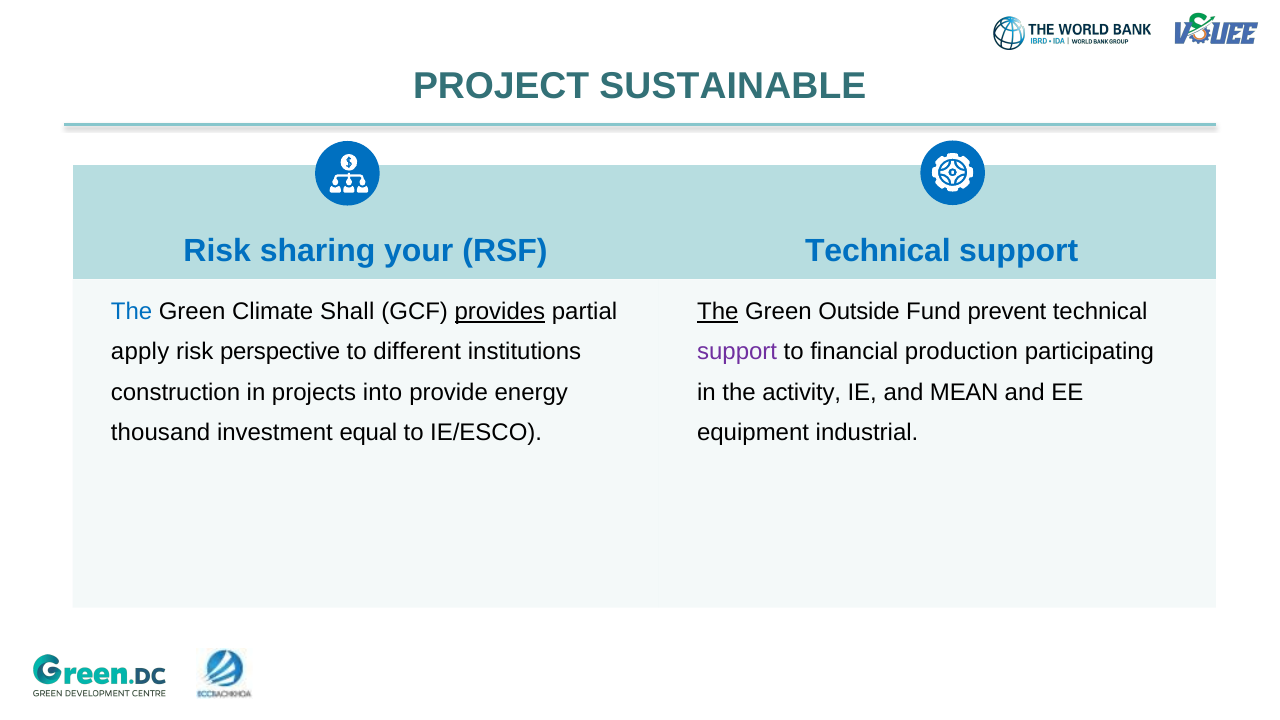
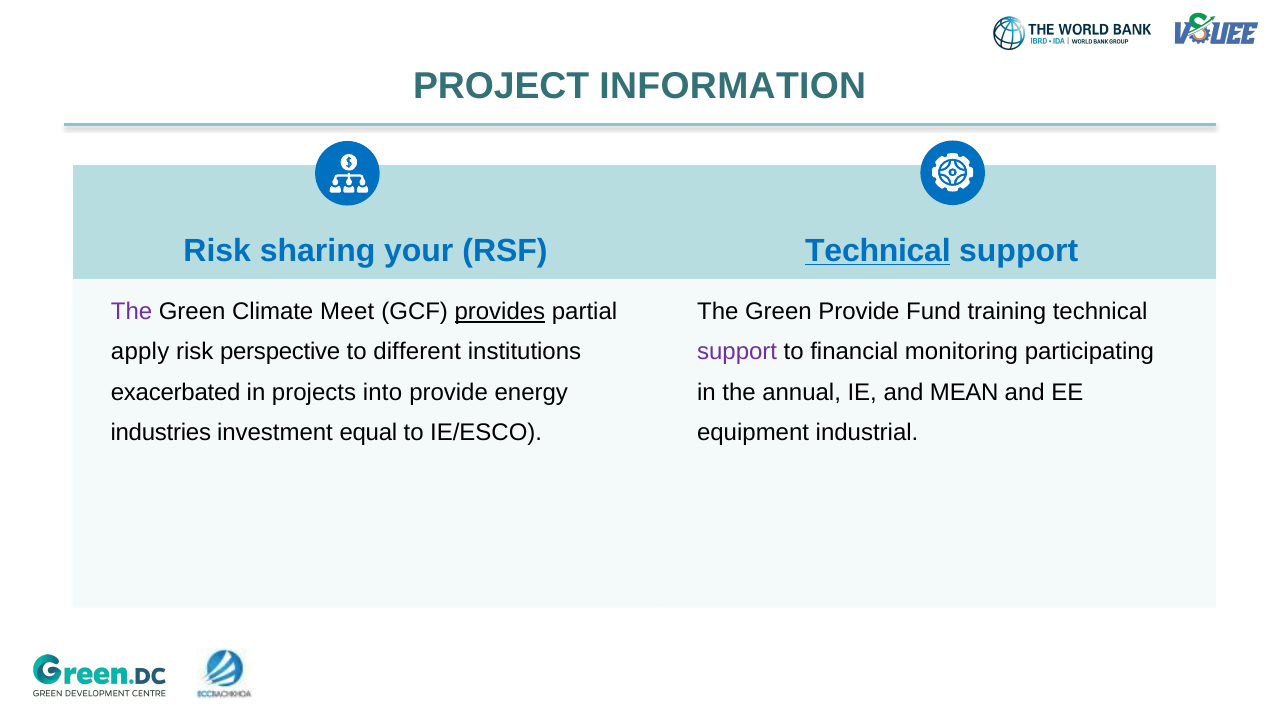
SUSTAINABLE: SUSTAINABLE -> INFORMATION
Technical at (878, 251) underline: none -> present
The at (132, 312) colour: blue -> purple
Shall: Shall -> Meet
The at (718, 312) underline: present -> none
Green Outside: Outside -> Provide
prevent: prevent -> training
production: production -> monitoring
construction: construction -> exacerbated
activity: activity -> annual
thousand: thousand -> industries
